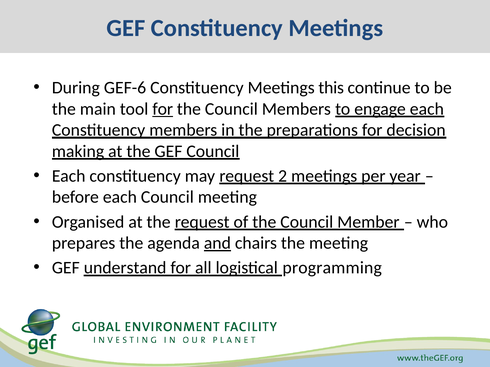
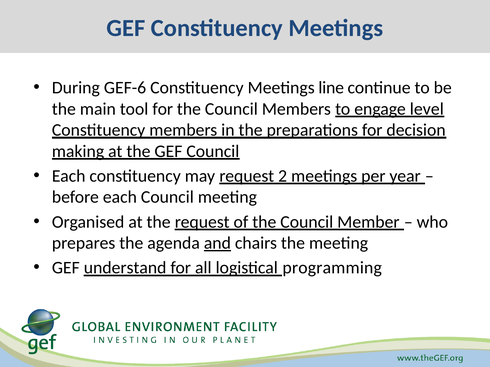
this: this -> line
for at (163, 109) underline: present -> none
engage each: each -> level
